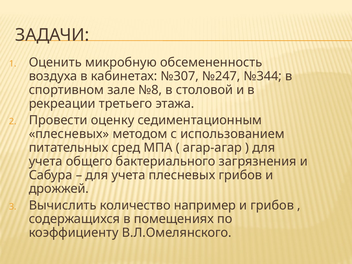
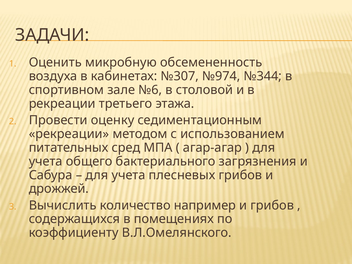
№247: №247 -> №974
№8: №8 -> №6
плесневых at (69, 134): плесневых -> рекреации
